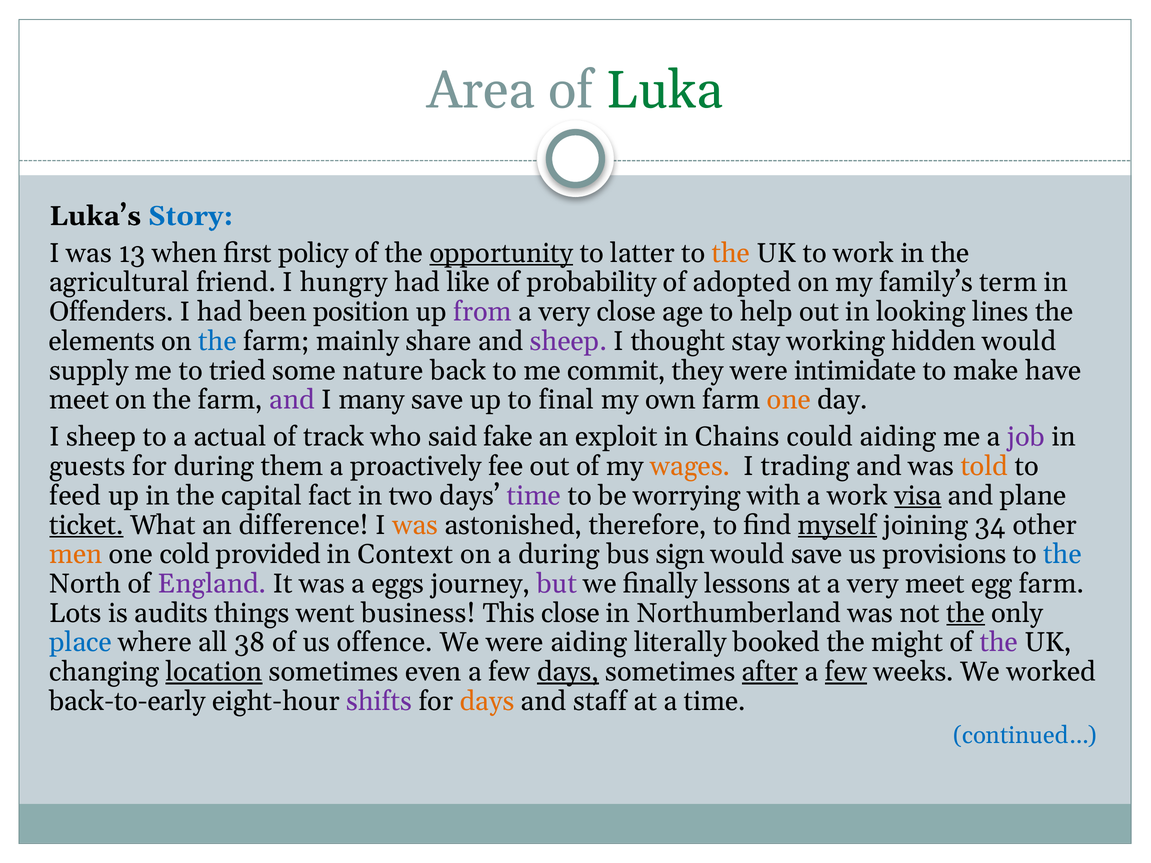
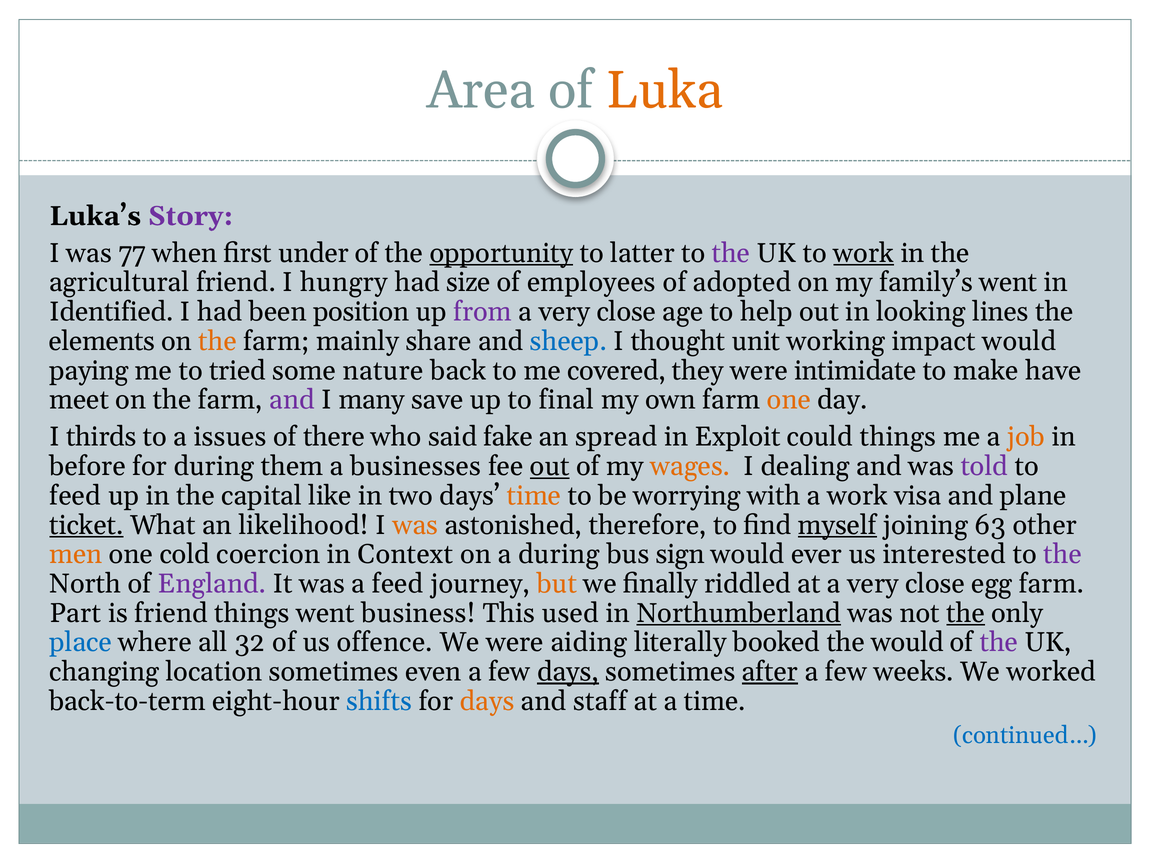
Luka colour: green -> orange
Story colour: blue -> purple
13: 13 -> 77
policy: policy -> under
the at (731, 253) colour: orange -> purple
work at (864, 253) underline: none -> present
like: like -> size
probability: probability -> employees
family’s term: term -> went
Offenders: Offenders -> Identified
the at (217, 341) colour: blue -> orange
sheep at (568, 341) colour: purple -> blue
stay: stay -> unit
hidden: hidden -> impact
supply: supply -> paying
commit: commit -> covered
I sheep: sheep -> thirds
actual: actual -> issues
track: track -> there
exploit: exploit -> spread
Chains: Chains -> Exploit
could aiding: aiding -> things
job colour: purple -> orange
guests: guests -> before
proactively: proactively -> businesses
out at (550, 467) underline: none -> present
trading: trading -> dealing
told colour: orange -> purple
fact: fact -> like
time at (534, 496) colour: purple -> orange
visa underline: present -> none
difference: difference -> likelihood
34: 34 -> 63
provided: provided -> coercion
would save: save -> ever
provisions: provisions -> interested
the at (1063, 555) colour: blue -> purple
a eggs: eggs -> feed
but colour: purple -> orange
lessons: lessons -> riddled
at a very meet: meet -> close
Lots: Lots -> Part
is audits: audits -> friend
This close: close -> used
Northumberland underline: none -> present
38: 38 -> 32
the might: might -> would
location underline: present -> none
few at (846, 672) underline: present -> none
back-to-early: back-to-early -> back-to-term
shifts colour: purple -> blue
